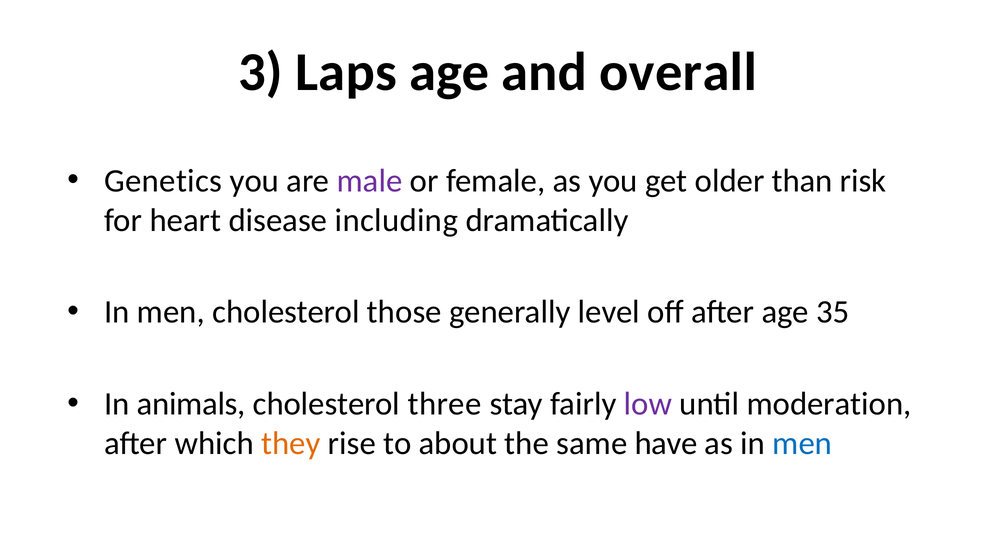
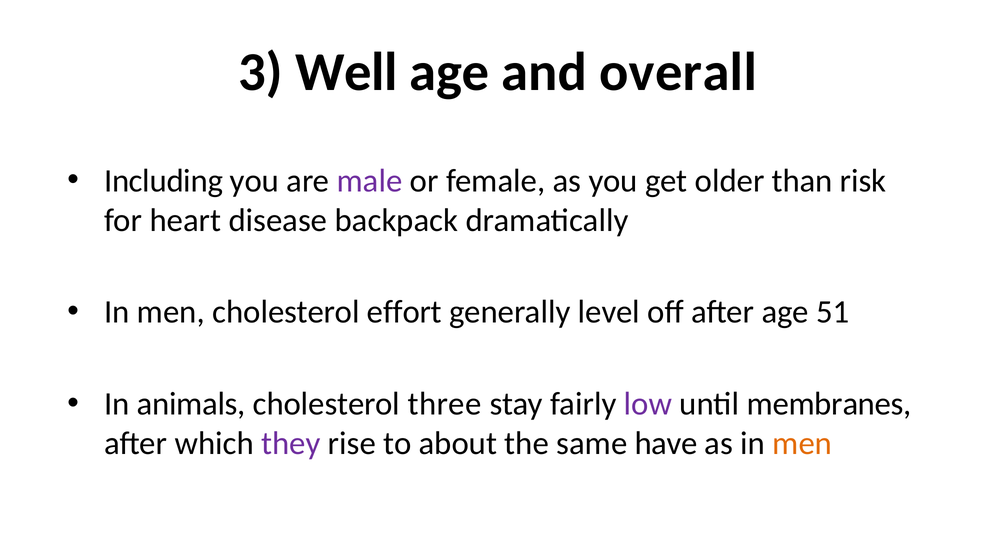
Laps: Laps -> Well
Genetics: Genetics -> Including
including: including -> backpack
those: those -> effort
35: 35 -> 51
moderation: moderation -> membranes
they colour: orange -> purple
men at (802, 443) colour: blue -> orange
